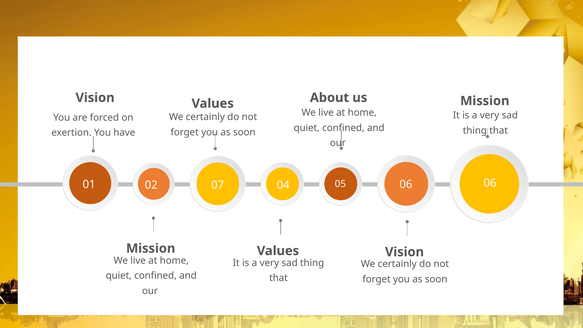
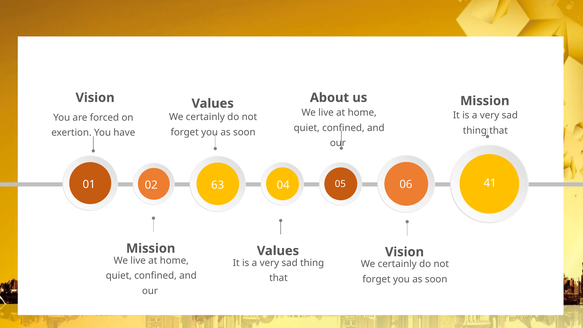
07: 07 -> 63
06 at (490, 183): 06 -> 41
